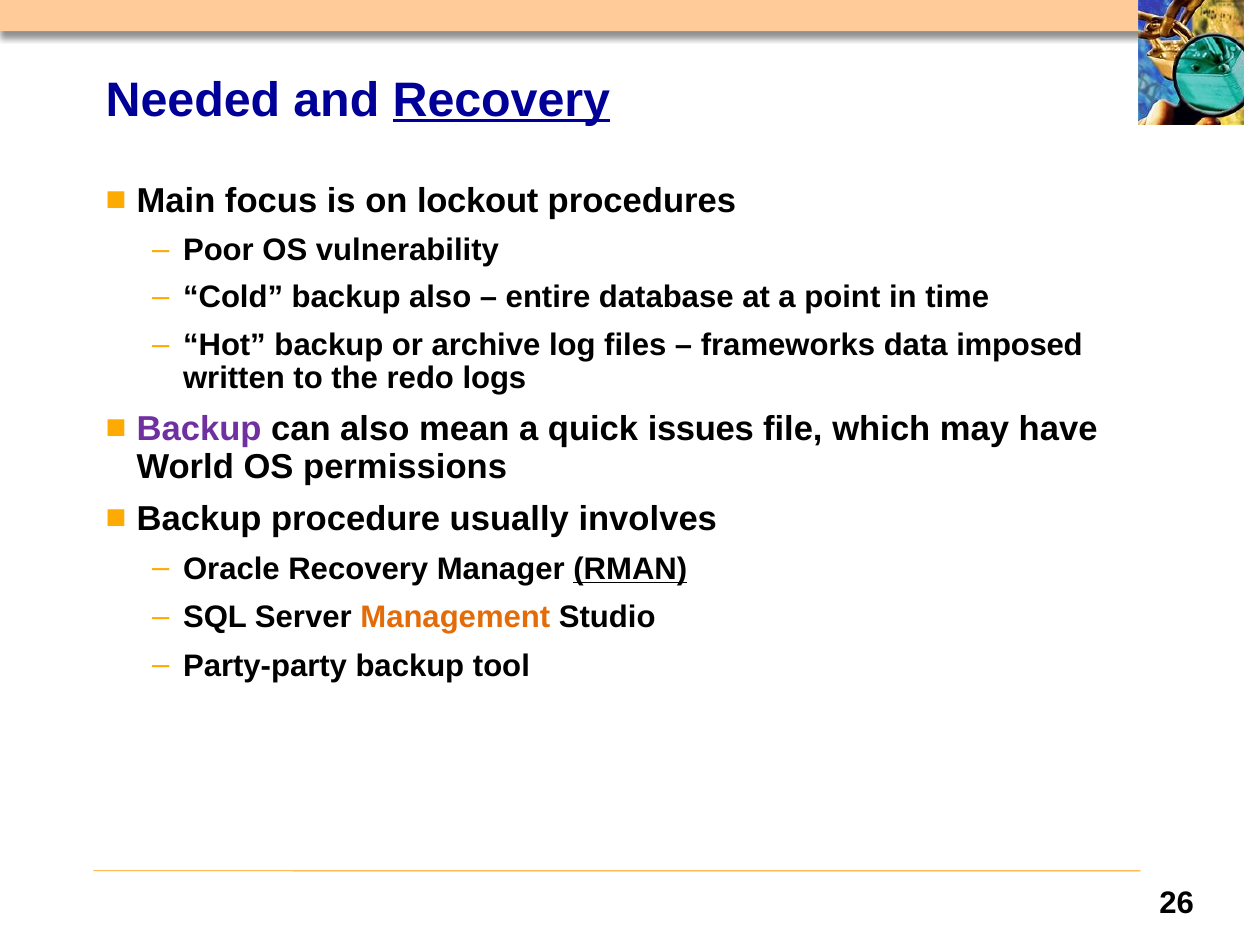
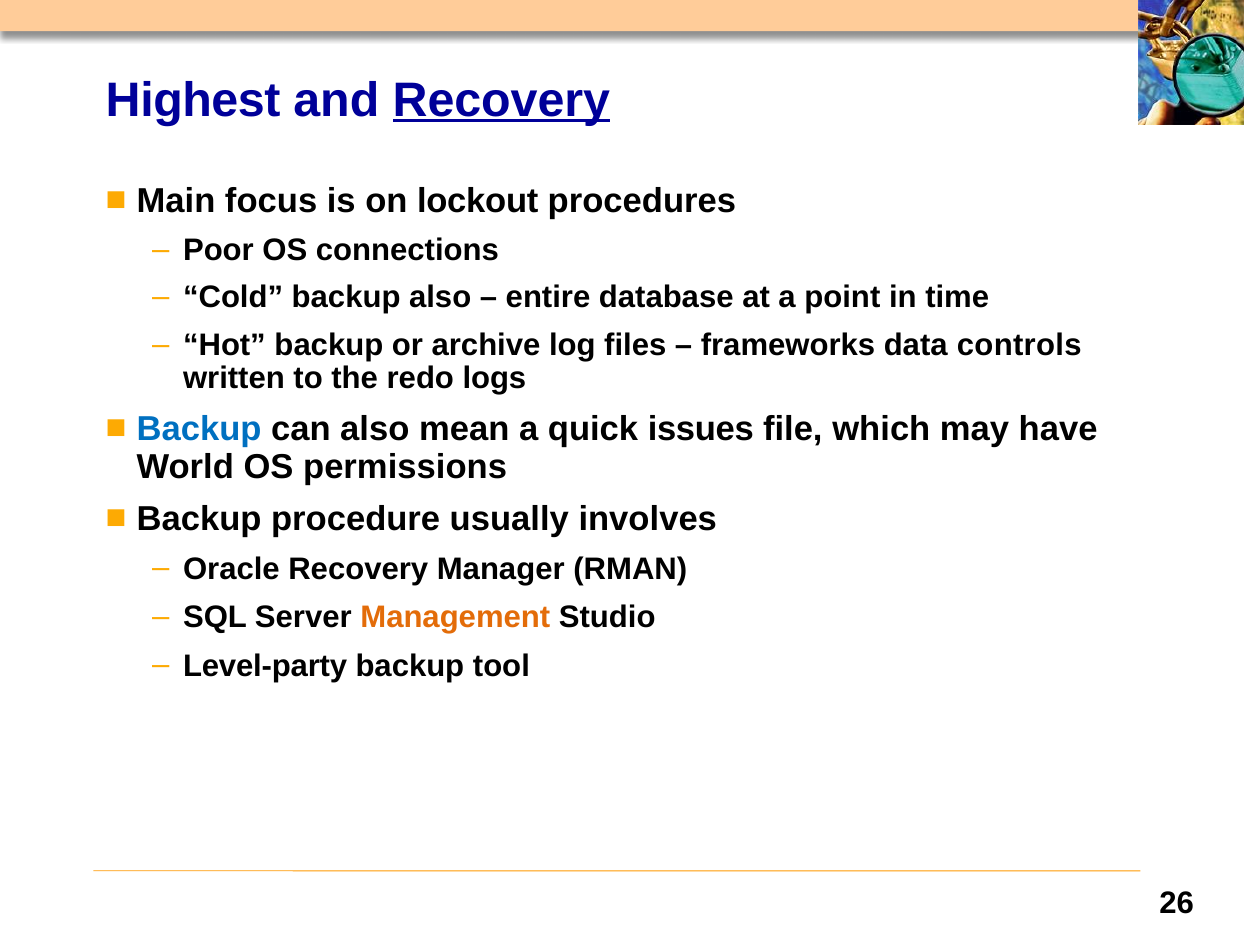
Needed: Needed -> Highest
vulnerability: vulnerability -> connections
imposed: imposed -> controls
Backup at (199, 429) colour: purple -> blue
RMAN underline: present -> none
Party-party: Party-party -> Level-party
